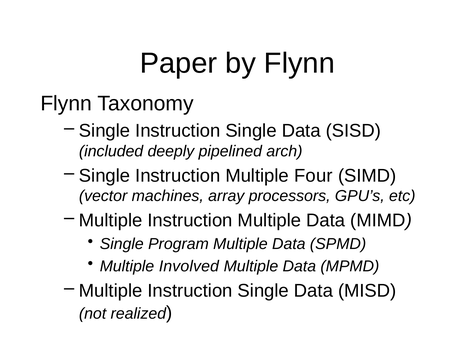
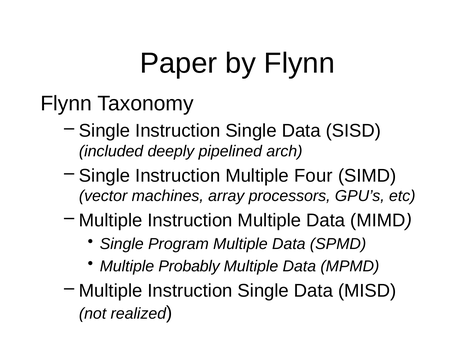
Involved: Involved -> Probably
